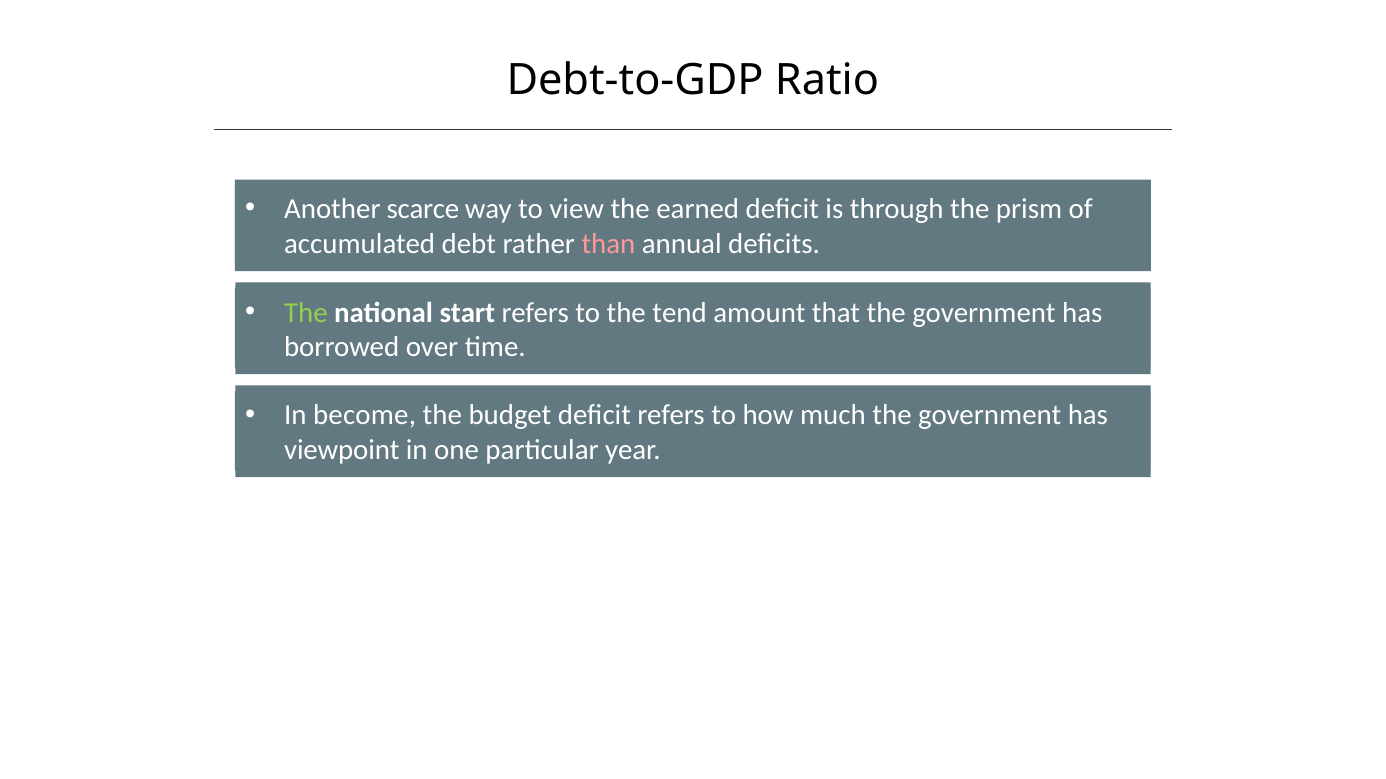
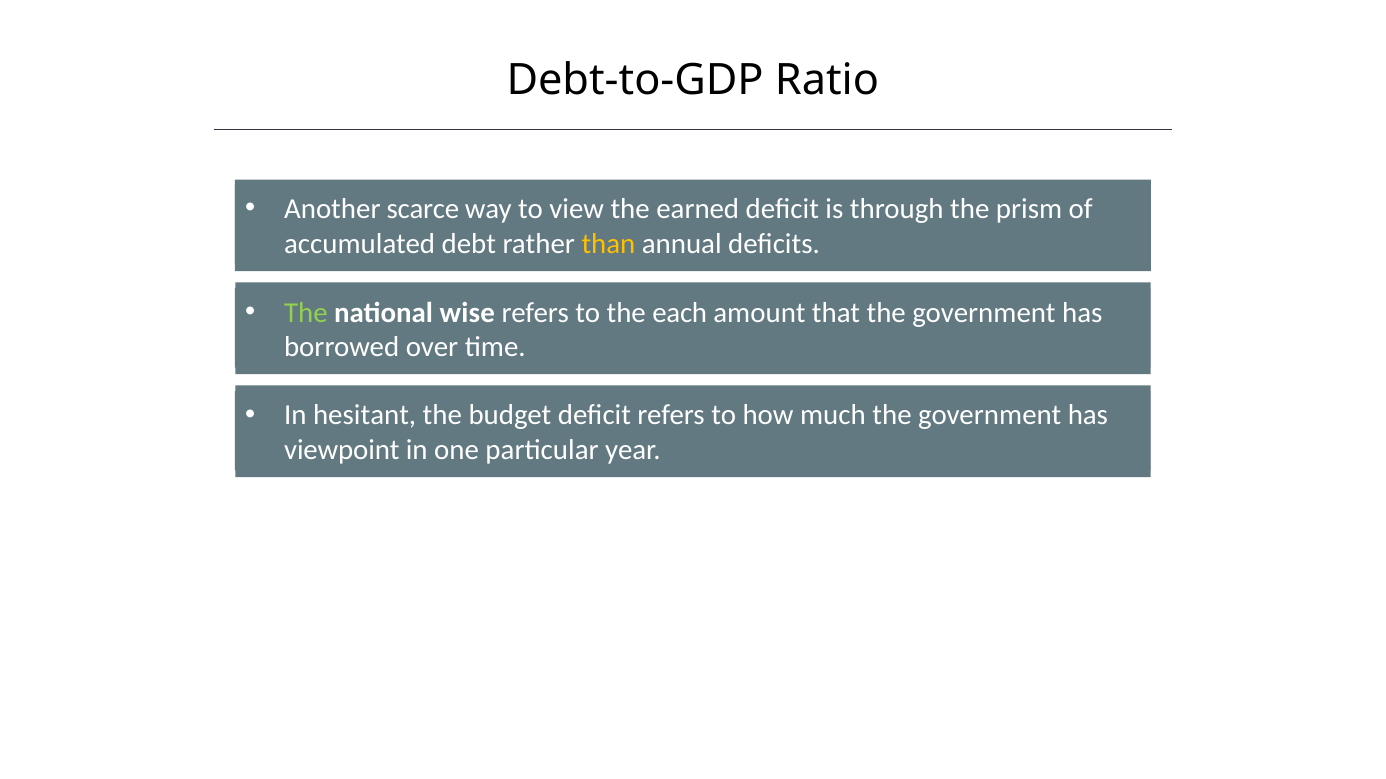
than colour: pink -> yellow
start: start -> wise
tend: tend -> each
become: become -> hesitant
